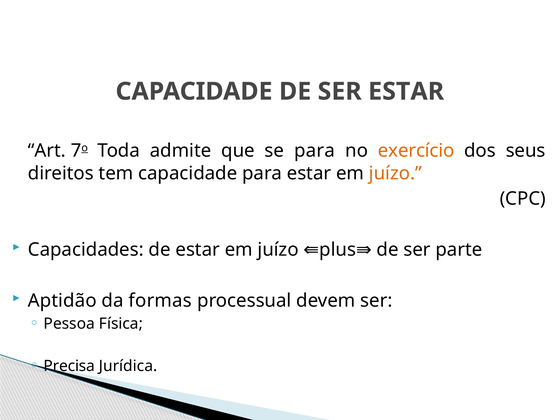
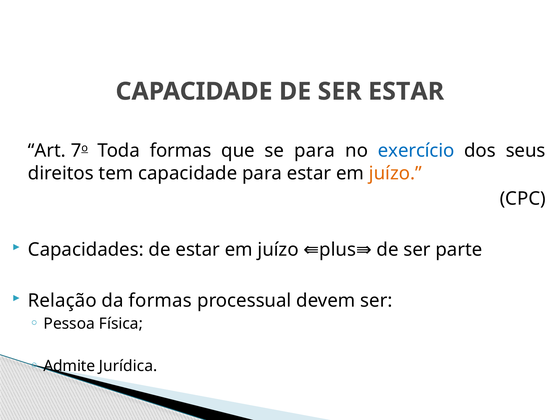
Toda admite: admite -> formas
exercício colour: orange -> blue
Aptidão: Aptidão -> Relação
Precisa: Precisa -> Admite
